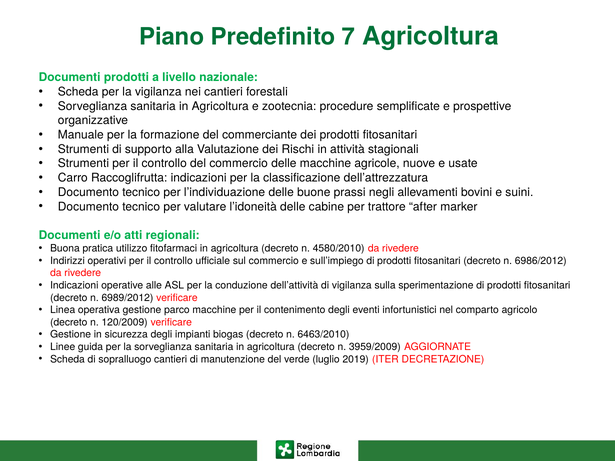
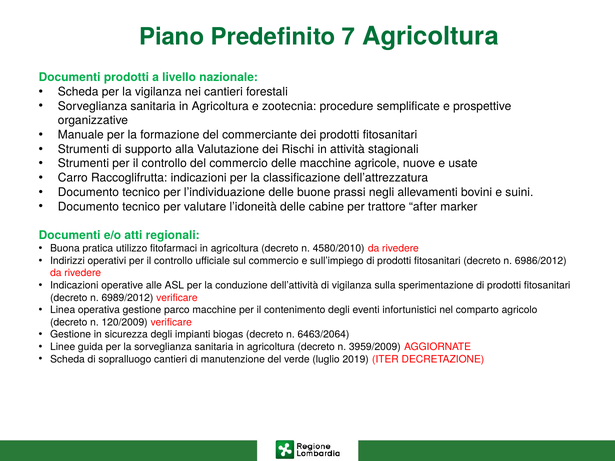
6463/2010: 6463/2010 -> 6463/2064
